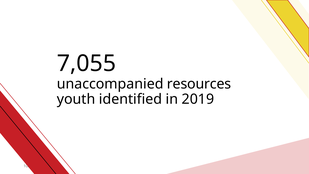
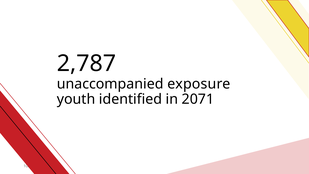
7,055: 7,055 -> 2,787
resources: resources -> exposure
2019: 2019 -> 2071
